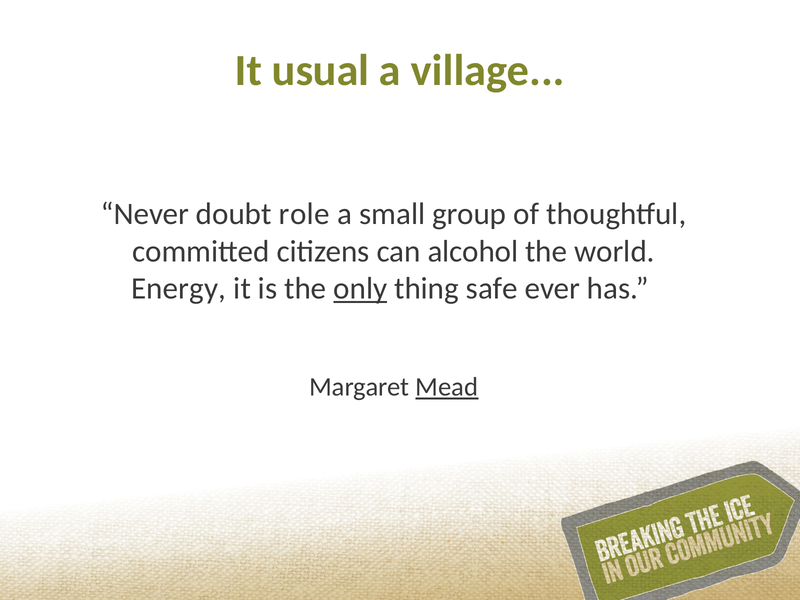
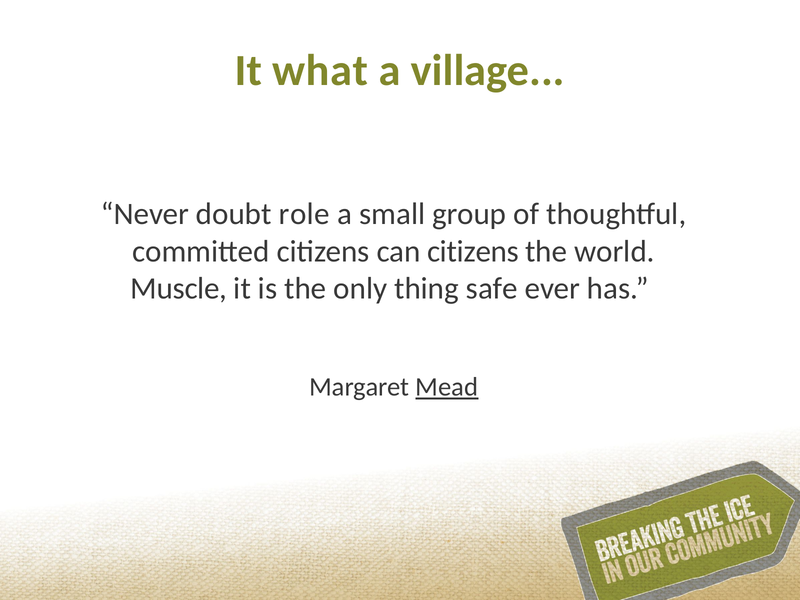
usual: usual -> what
can alcohol: alcohol -> citizens
Energy: Energy -> Muscle
only underline: present -> none
